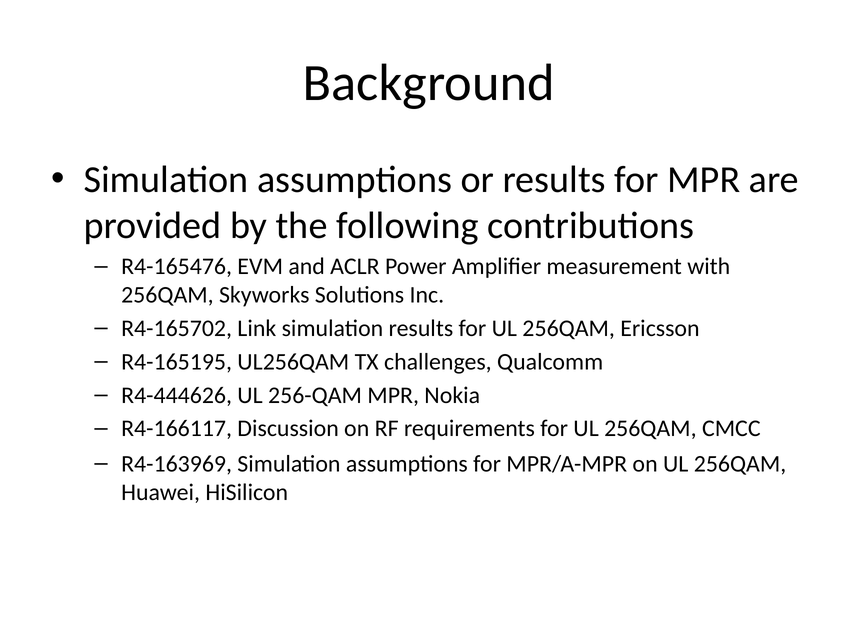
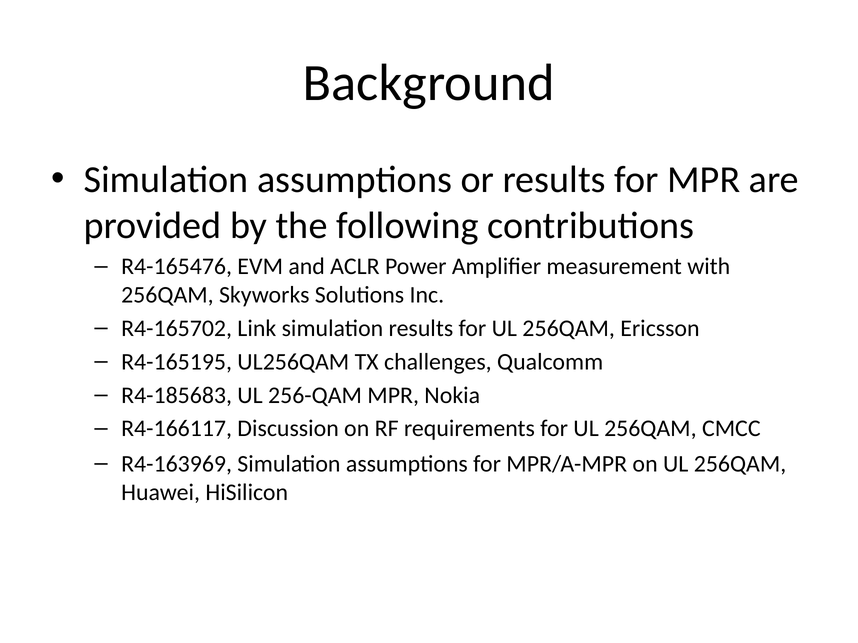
R4-444626: R4-444626 -> R4-185683
